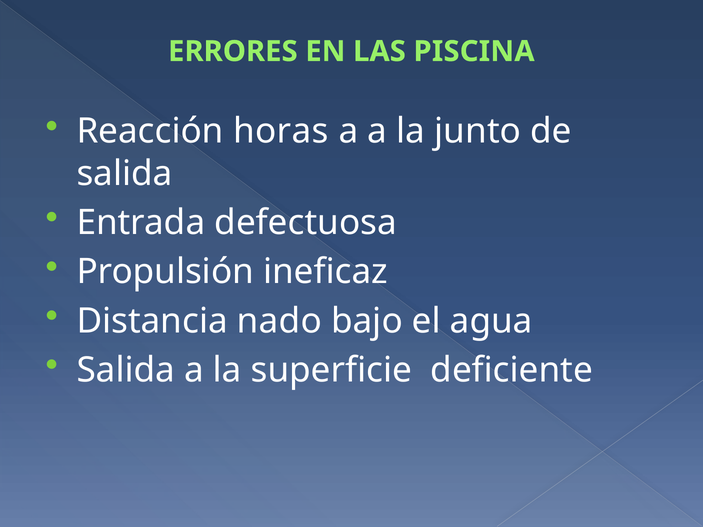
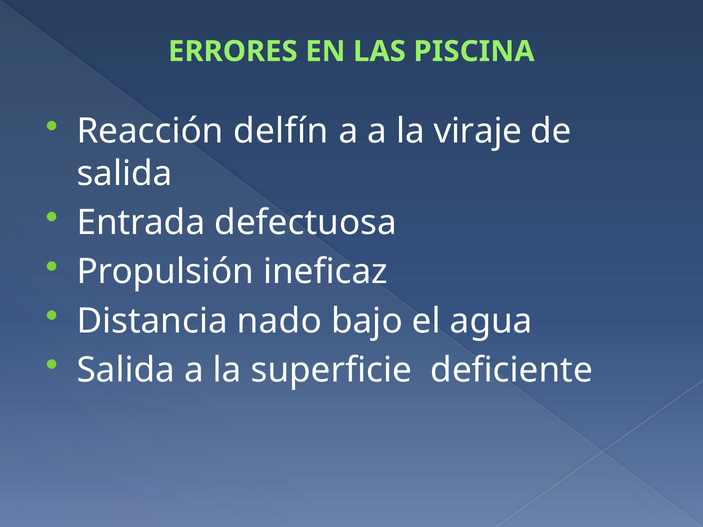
horas: horas -> delfín
junto: junto -> viraje
